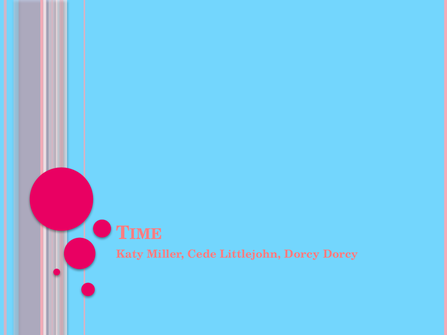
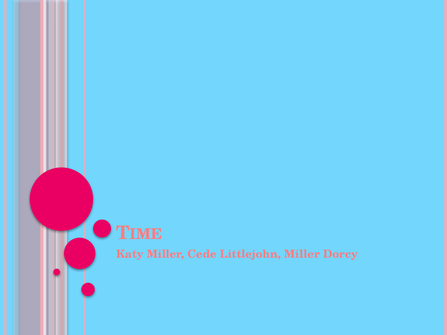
Littlejohn Dorcy: Dorcy -> Miller
